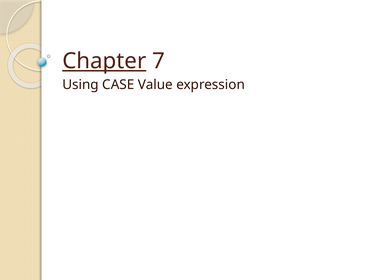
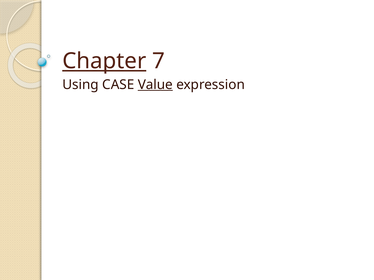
Value underline: none -> present
